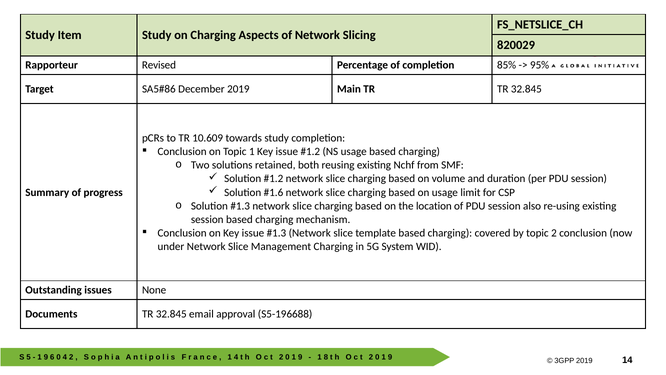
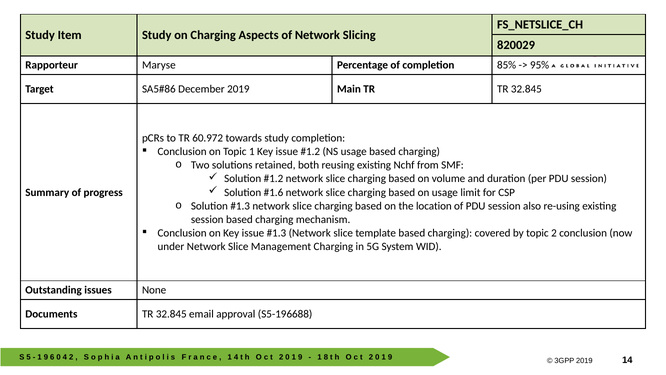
Revised: Revised -> Maryse
10.609: 10.609 -> 60.972
